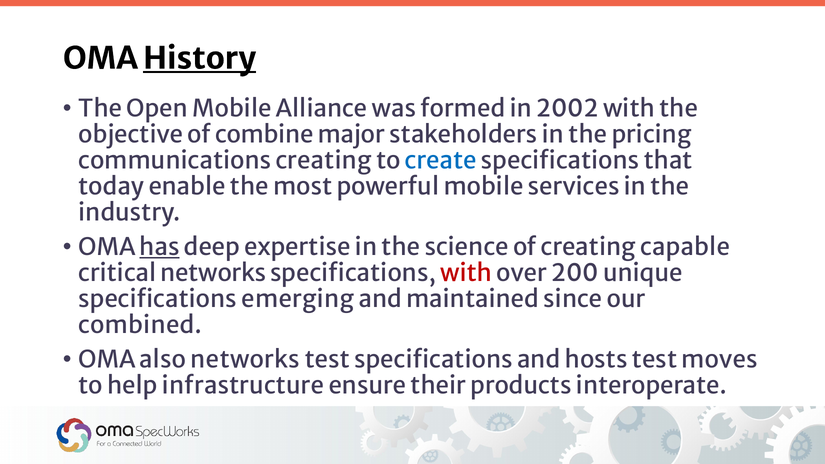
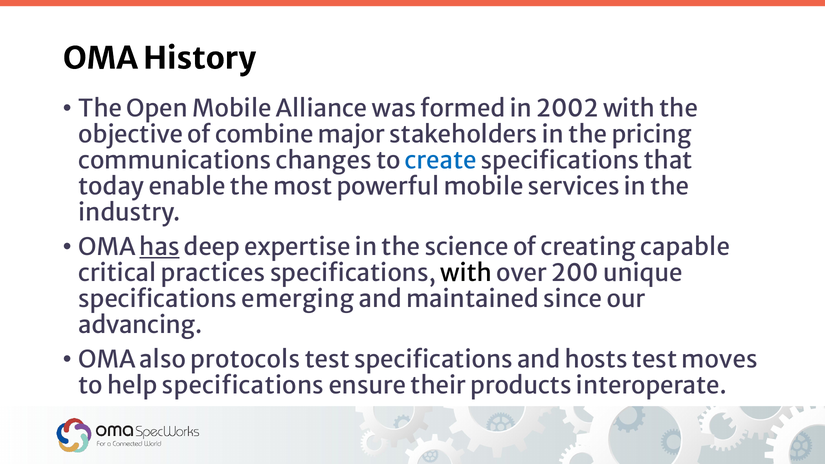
History underline: present -> none
communications creating: creating -> changes
critical networks: networks -> practices
with at (466, 273) colour: red -> black
combined: combined -> advancing
also networks: networks -> protocols
help infrastructure: infrastructure -> specifications
